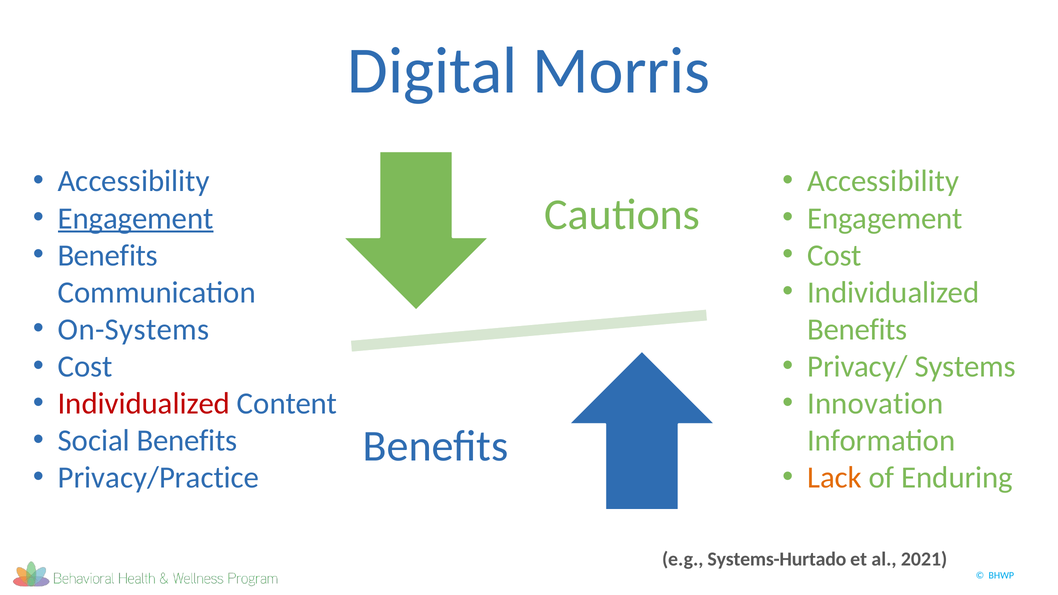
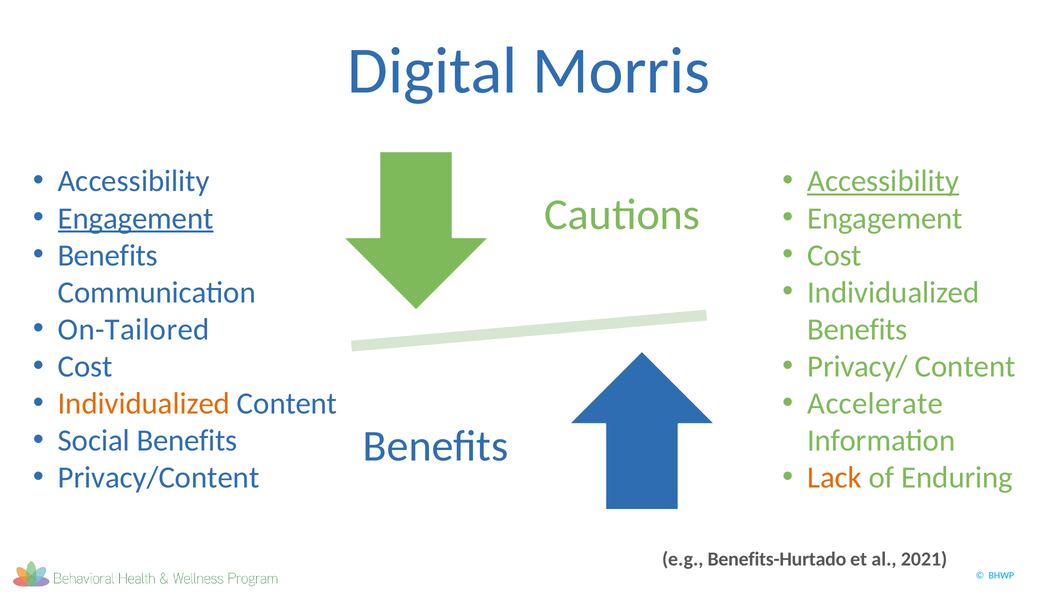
Accessibility at (883, 181) underline: none -> present
On-Systems: On-Systems -> On-Tailored
Privacy/ Systems: Systems -> Content
Individualized at (144, 404) colour: red -> orange
Innovation: Innovation -> Accelerate
Privacy/Practice: Privacy/Practice -> Privacy/Content
Systems-Hurtado: Systems-Hurtado -> Benefits-Hurtado
